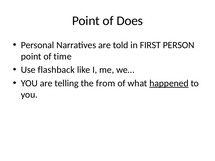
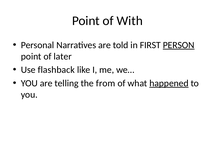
Does: Does -> With
PERSON underline: none -> present
time: time -> later
